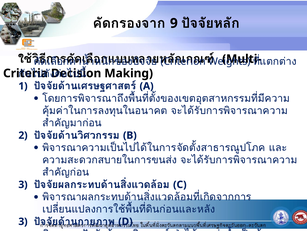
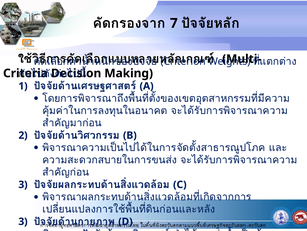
9: 9 -> 7
